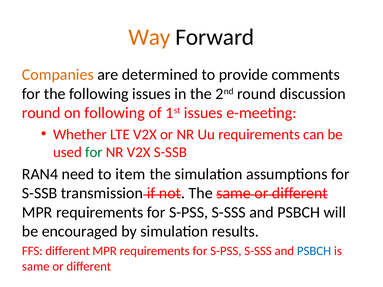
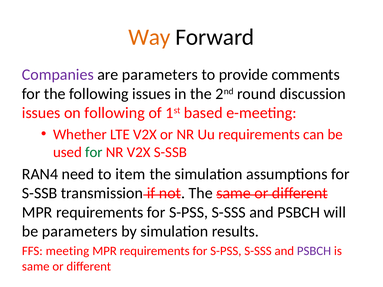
Companies colour: orange -> purple
are determined: determined -> parameters
round at (41, 113): round -> issues
1st issues: issues -> based
be encouraged: encouraged -> parameters
FFS different: different -> meeting
PSBCH at (314, 251) colour: blue -> purple
